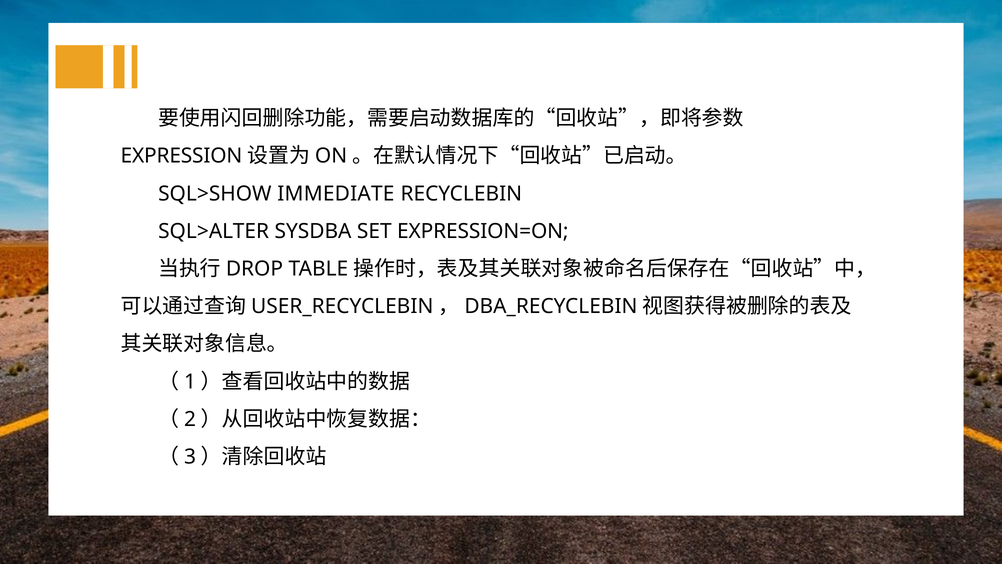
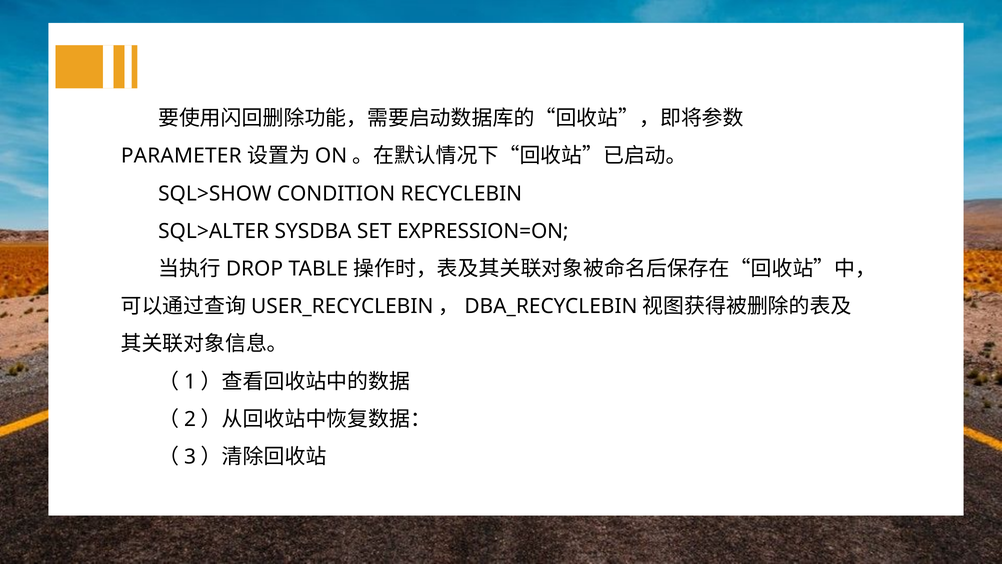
EXPRESSION: EXPRESSION -> PARAMETER
IMMEDIATE: IMMEDIATE -> CONDITION
